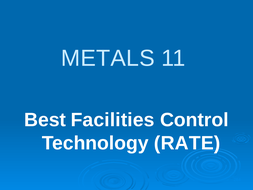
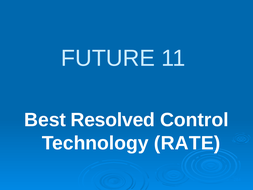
METALS: METALS -> FUTURE
Facilities: Facilities -> Resolved
